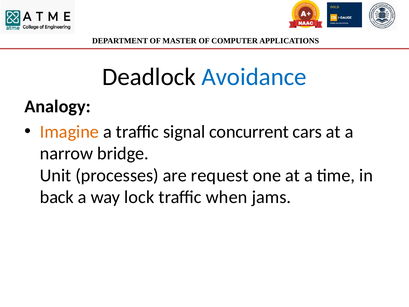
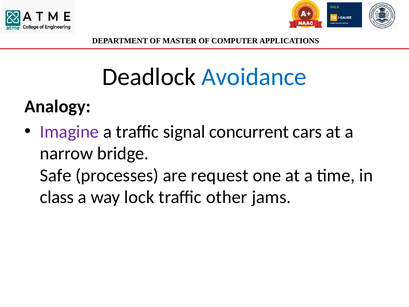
Imagine colour: orange -> purple
Unit: Unit -> Safe
back: back -> class
when: when -> other
